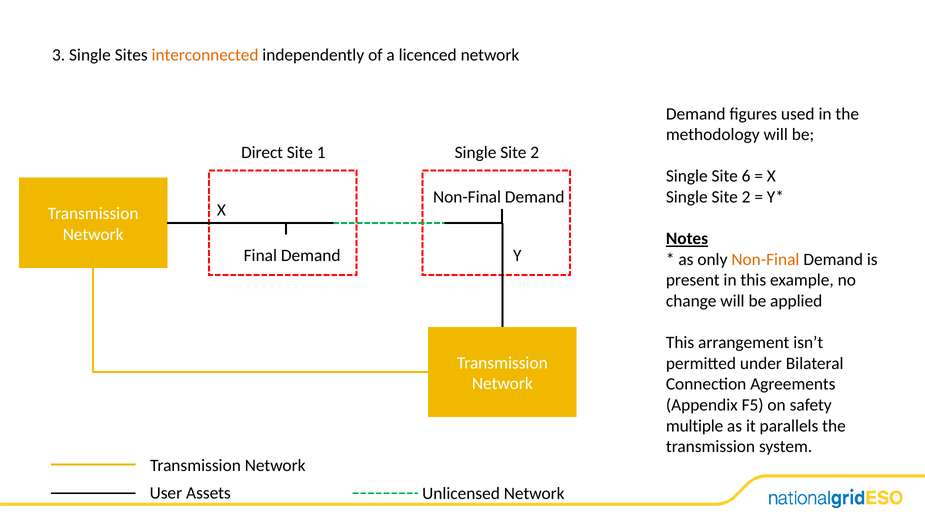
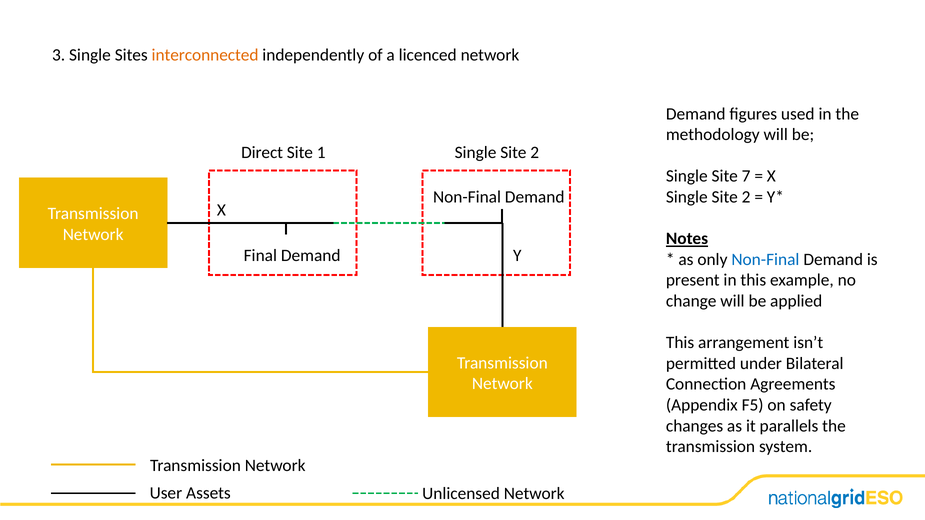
6: 6 -> 7
Non-Final at (765, 260) colour: orange -> blue
multiple: multiple -> changes
